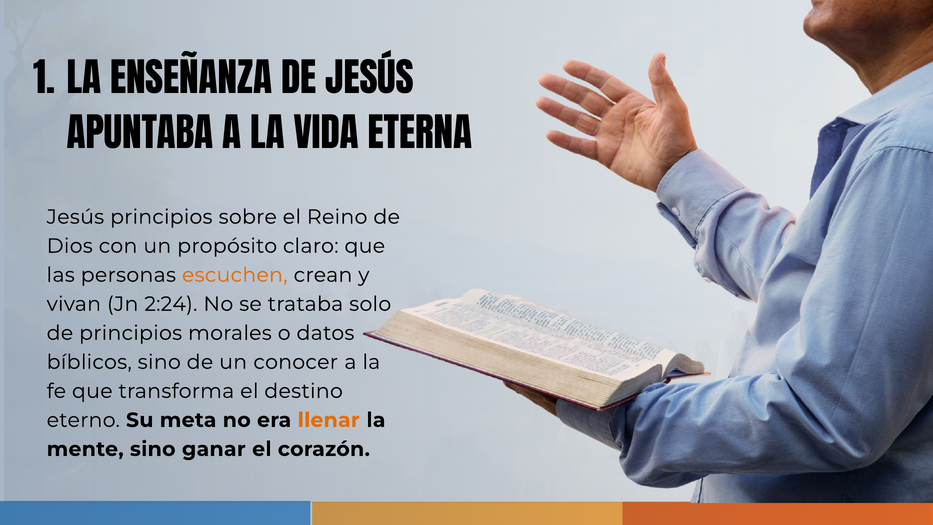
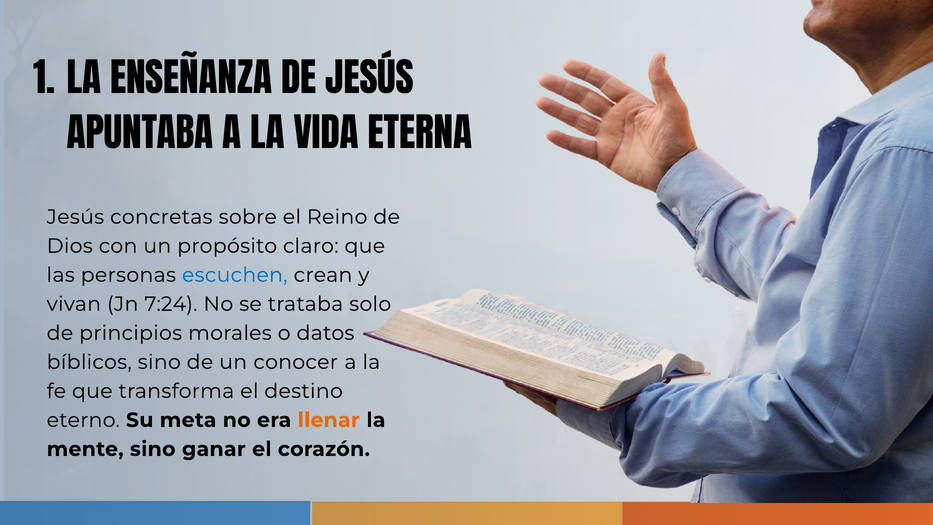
Jesús principios: principios -> concretas
escuchen colour: orange -> blue
2:24: 2:24 -> 7:24
